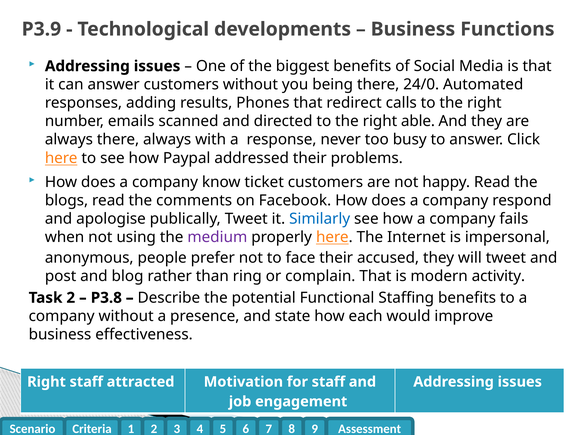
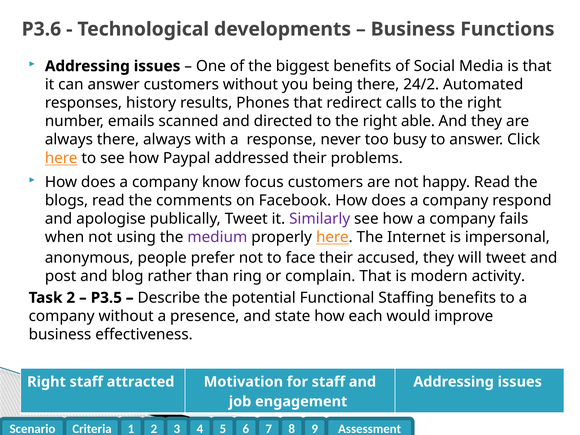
P3.9: P3.9 -> P3.6
24/0: 24/0 -> 24/2
adding: adding -> history
ticket: ticket -> focus
Similarly colour: blue -> purple
P3.8: P3.8 -> P3.5
